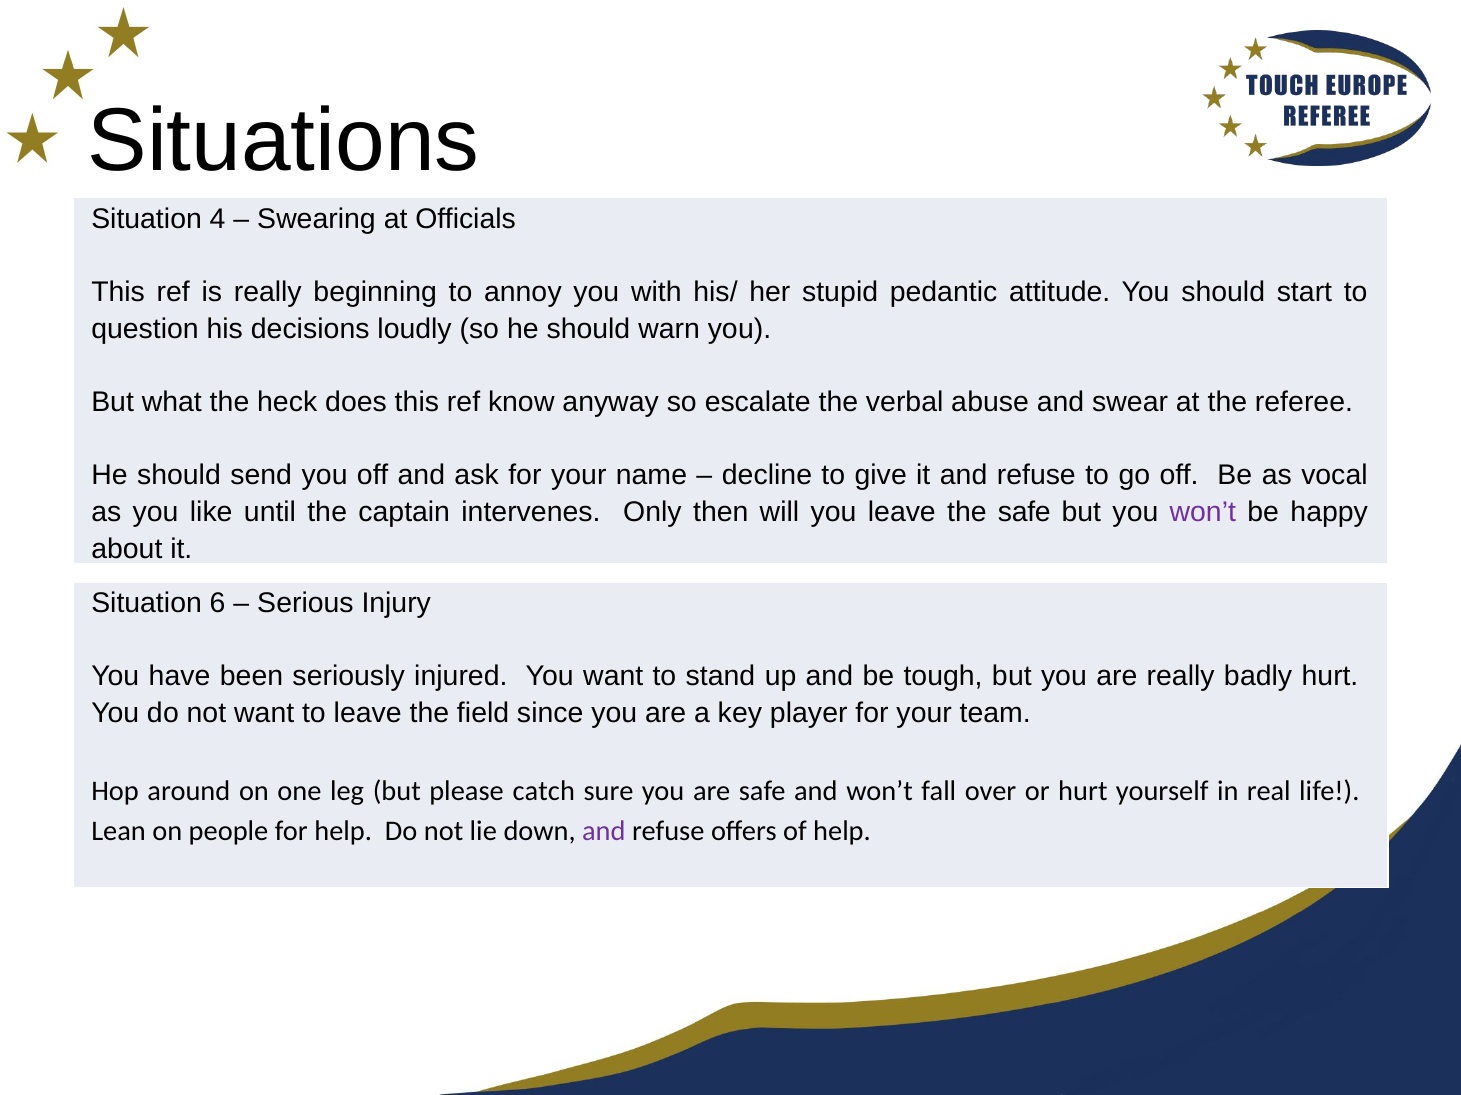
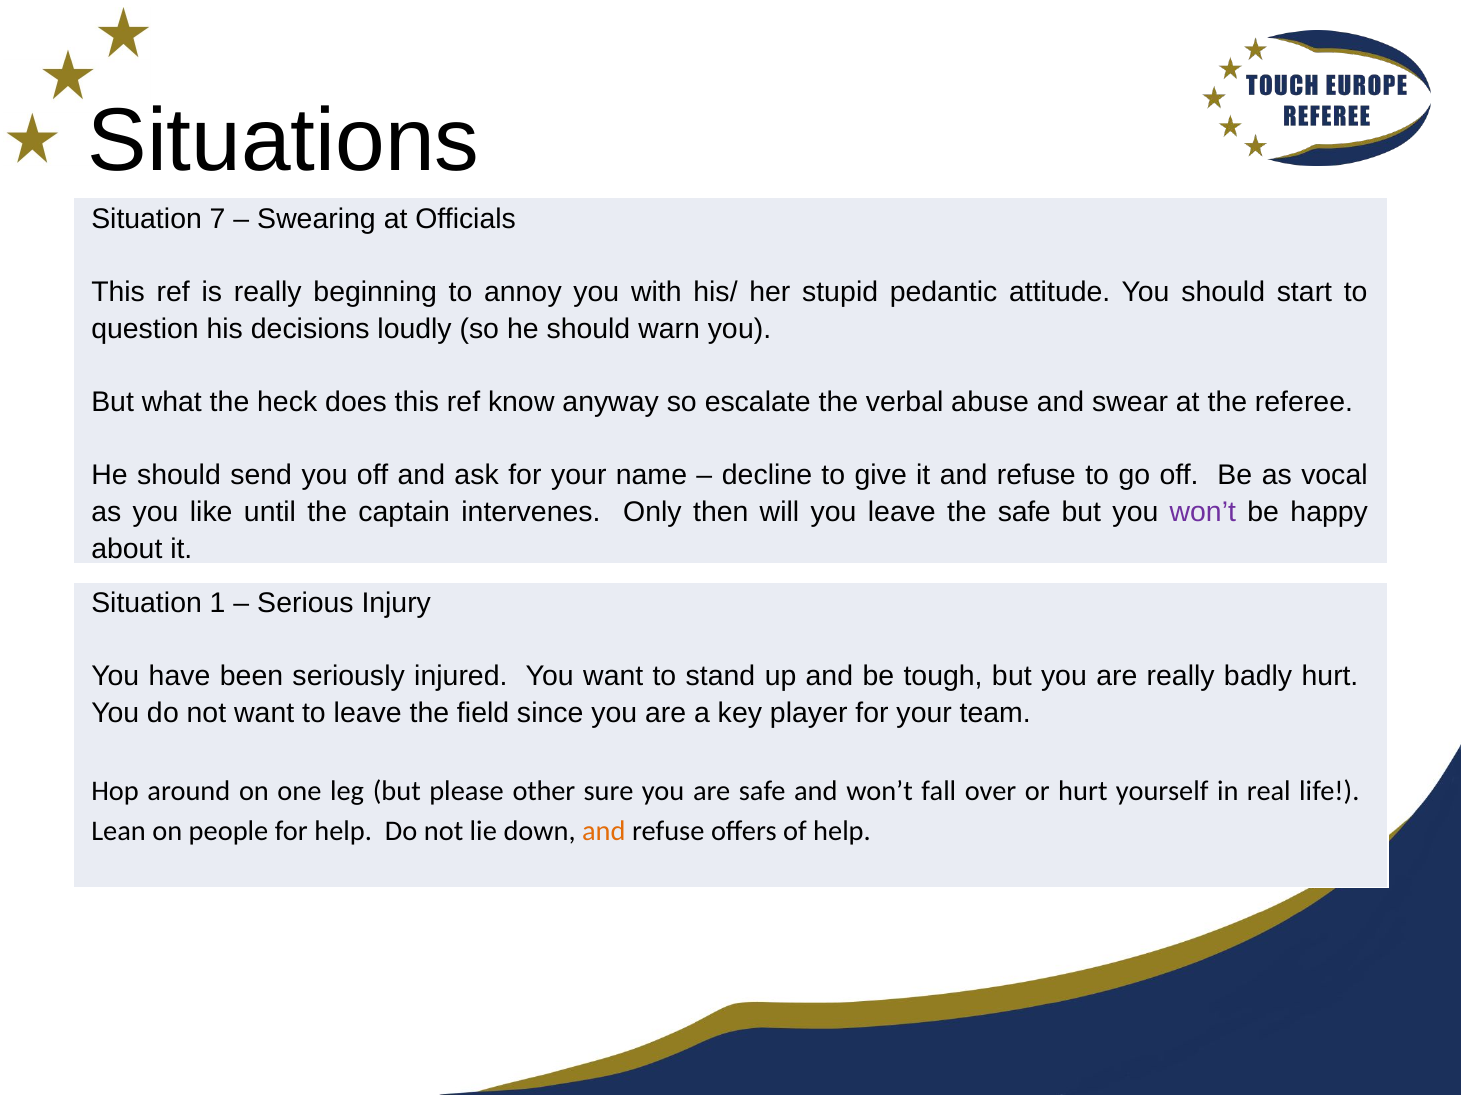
4: 4 -> 7
6: 6 -> 1
catch: catch -> other
and at (604, 832) colour: purple -> orange
